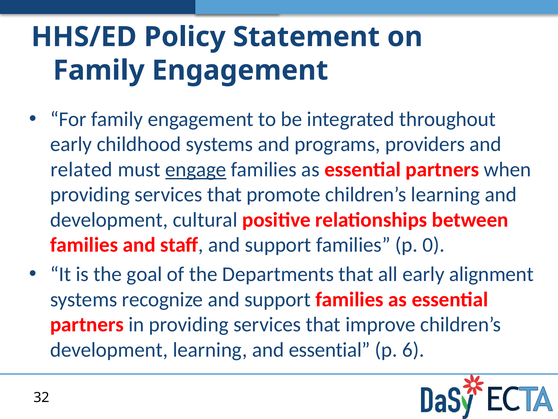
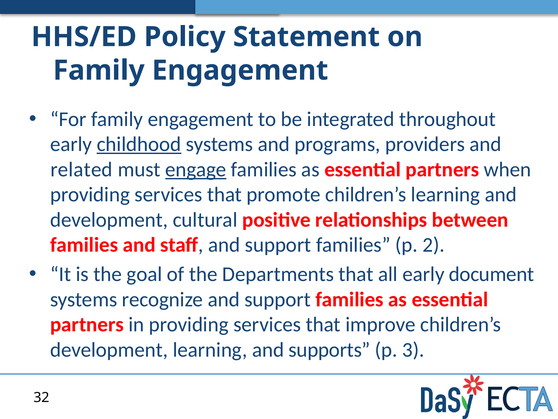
childhood underline: none -> present
0: 0 -> 2
alignment: alignment -> document
and essential: essential -> supports
6: 6 -> 3
